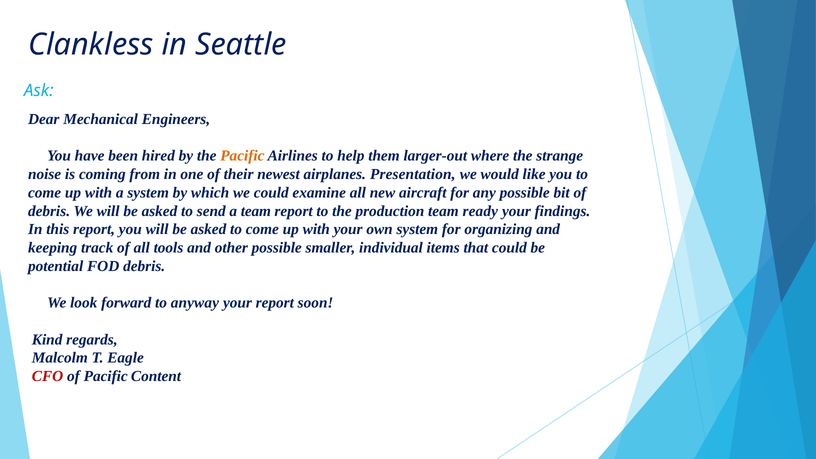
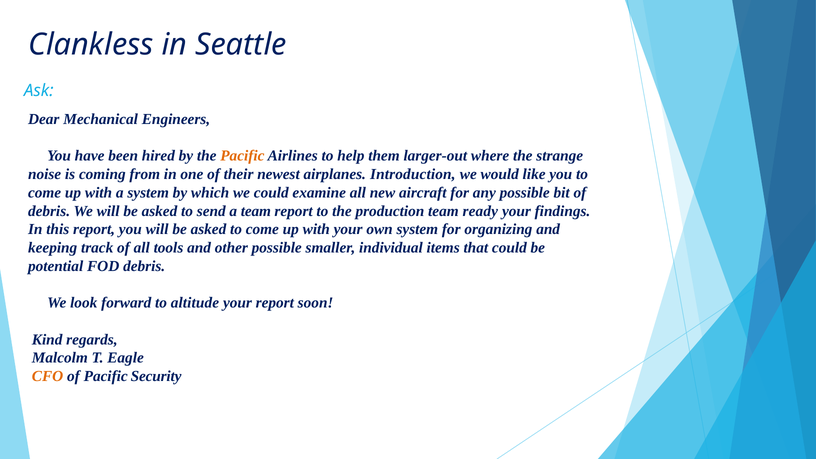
Presentation: Presentation -> Introduction
anyway: anyway -> altitude
CFO colour: red -> orange
Content: Content -> Security
